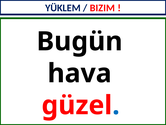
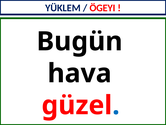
BIZIM: BIZIM -> ÖGEYI
